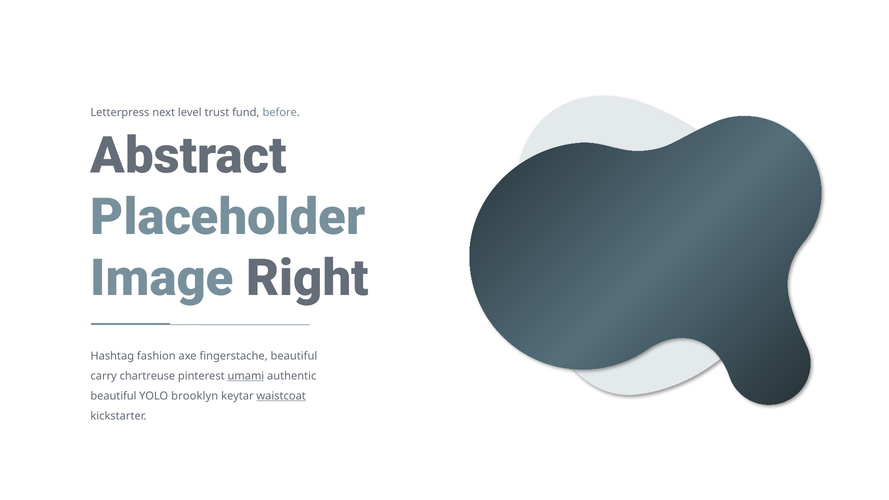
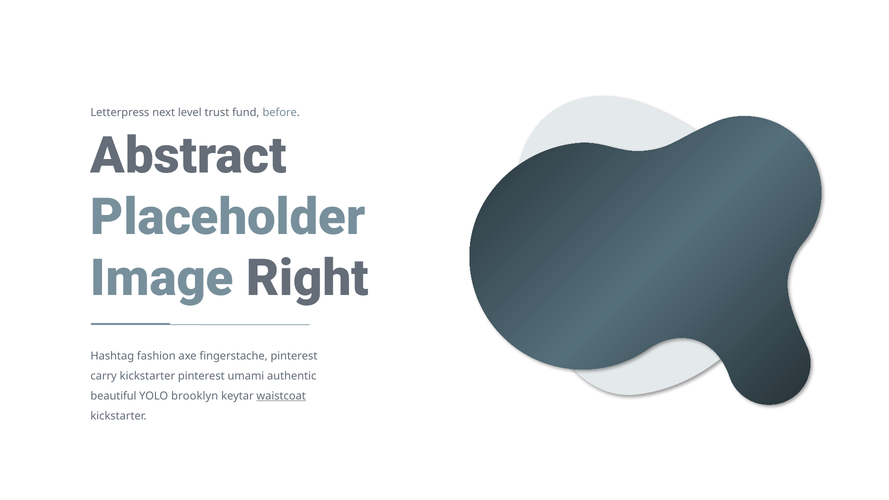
fingerstache beautiful: beautiful -> pinterest
carry chartreuse: chartreuse -> kickstarter
umami underline: present -> none
